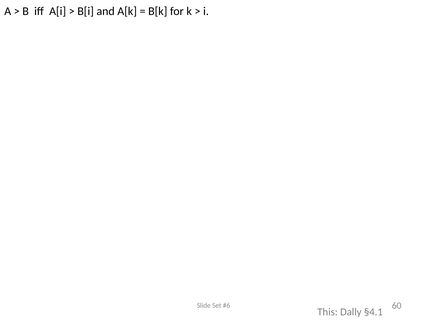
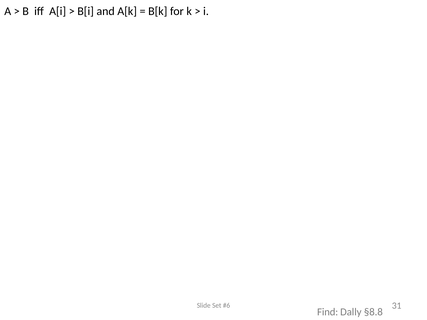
60: 60 -> 31
This: This -> Find
§4.1: §4.1 -> §8.8
